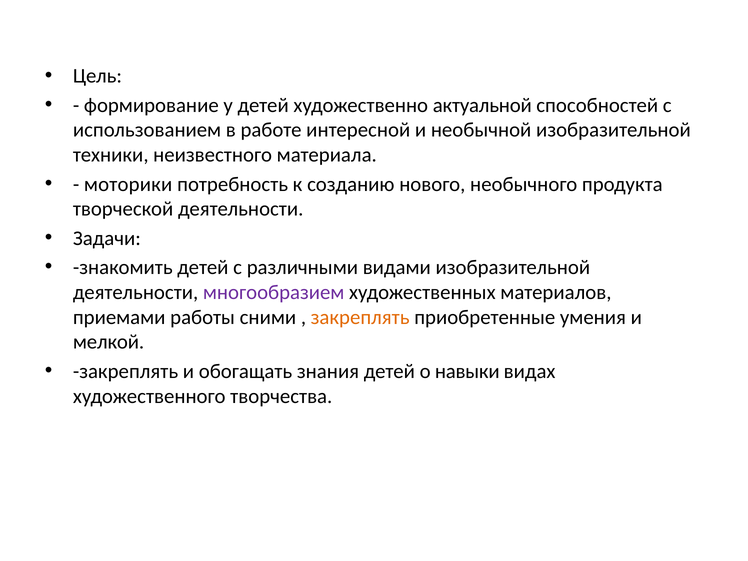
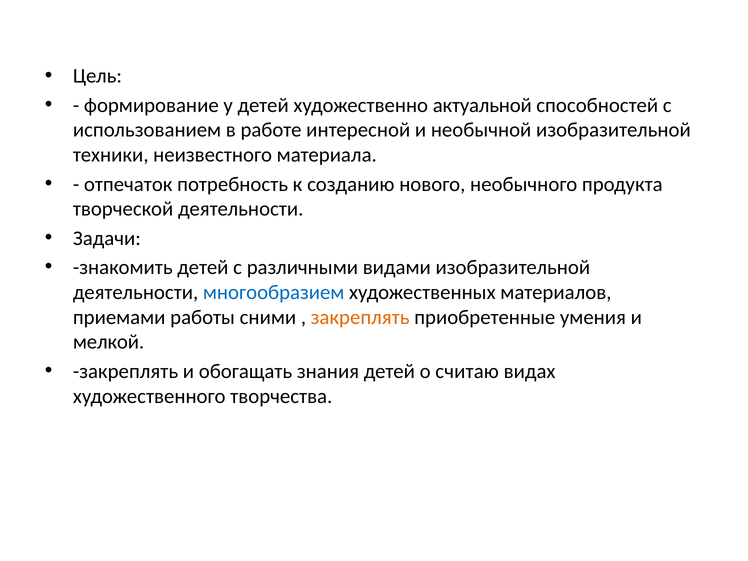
моторики: моторики -> отпечаток
многообразием colour: purple -> blue
навыки: навыки -> считаю
